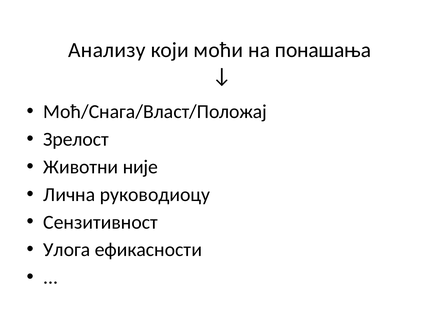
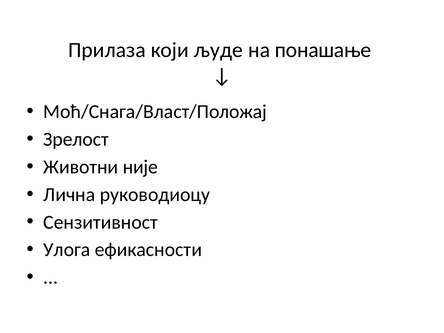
Анализу: Анализу -> Прилаза
моћи: моћи -> људе
понашања: понашања -> понашање
